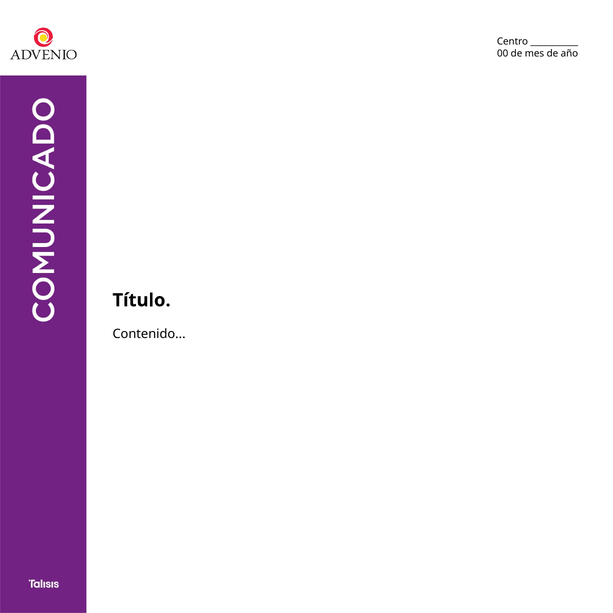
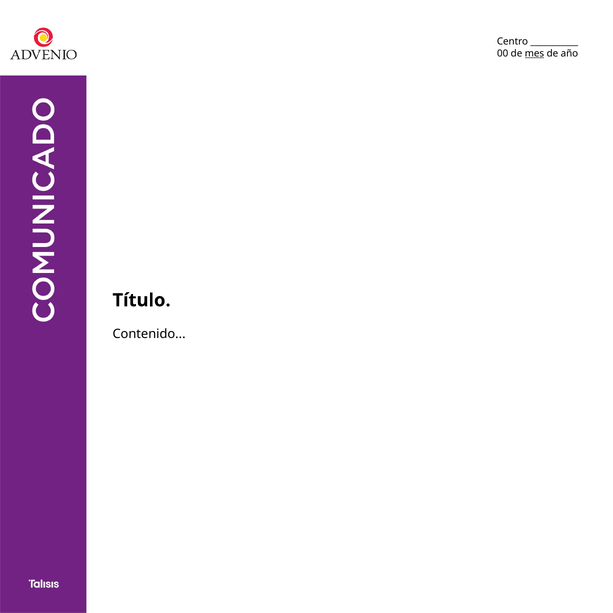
mes underline: none -> present
